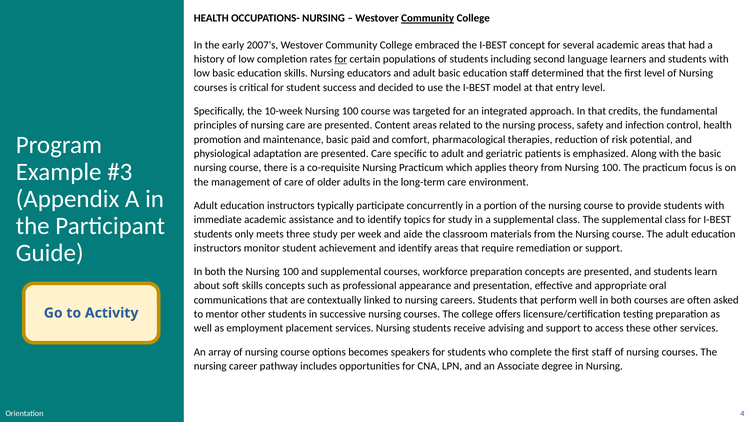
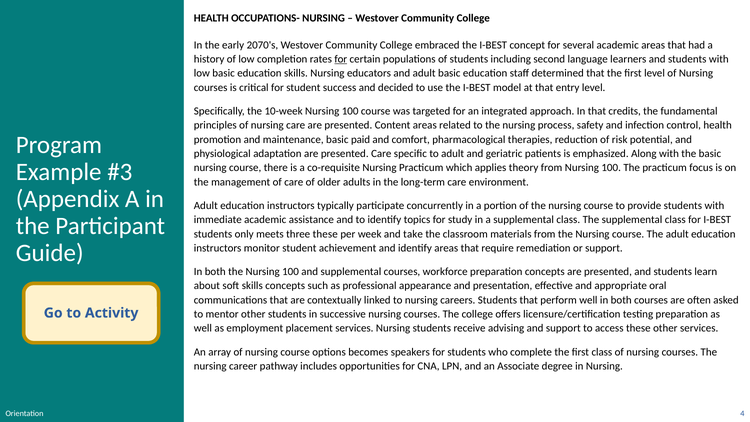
Community at (428, 18) underline: present -> none
2007's: 2007's -> 2070's
three study: study -> these
aide: aide -> take
first staff: staff -> class
